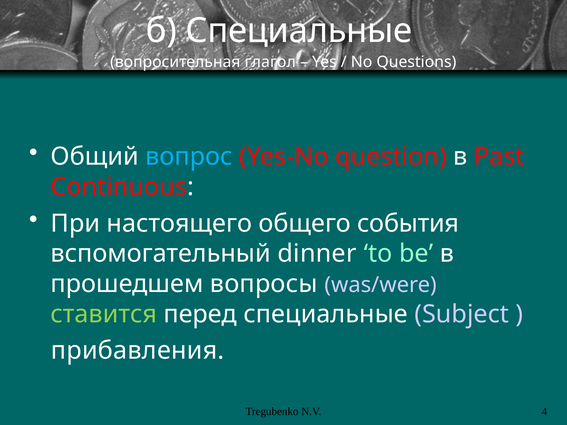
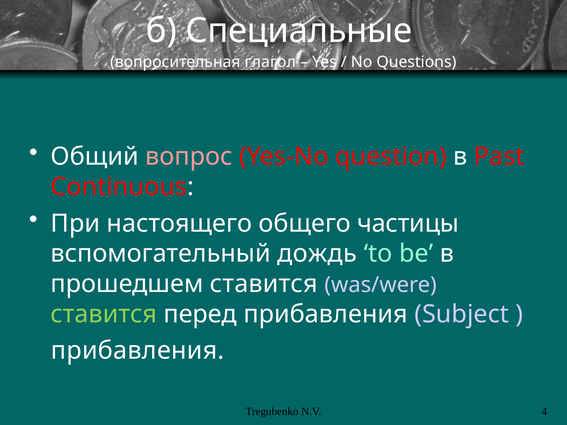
вопрос colour: light blue -> pink
события: события -> частицы
dinner: dinner -> дождь
прошедшем вопросы: вопросы -> ставится
перед специальные: специальные -> прибавления
